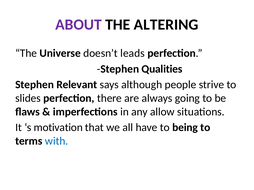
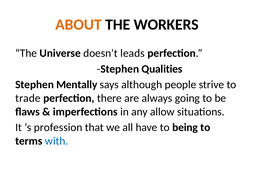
ABOUT colour: purple -> orange
ALTERING: ALTERING -> WORKERS
Relevant: Relevant -> Mentally
slides: slides -> trade
motivation: motivation -> profession
